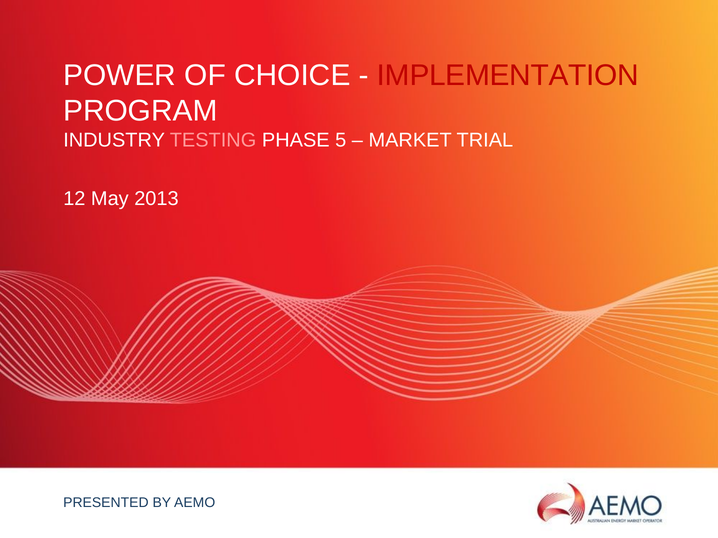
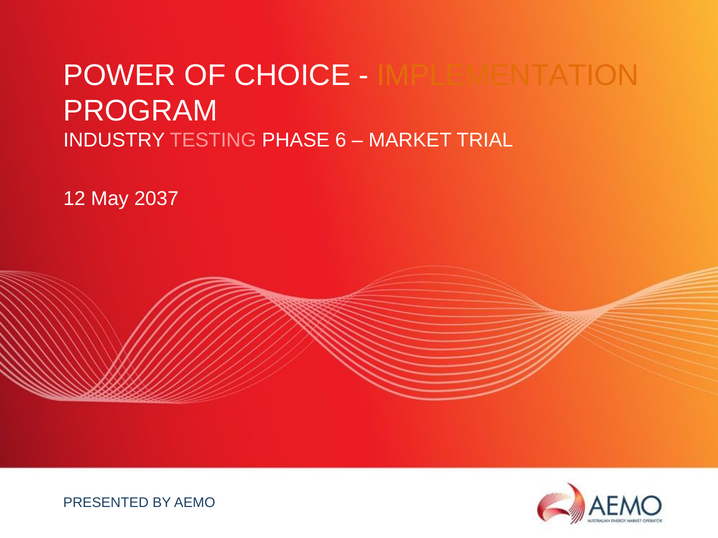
IMPLEMENTATION colour: red -> orange
5: 5 -> 6
2013: 2013 -> 2037
